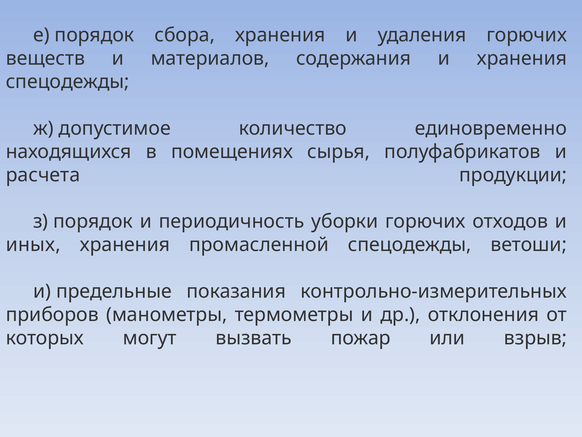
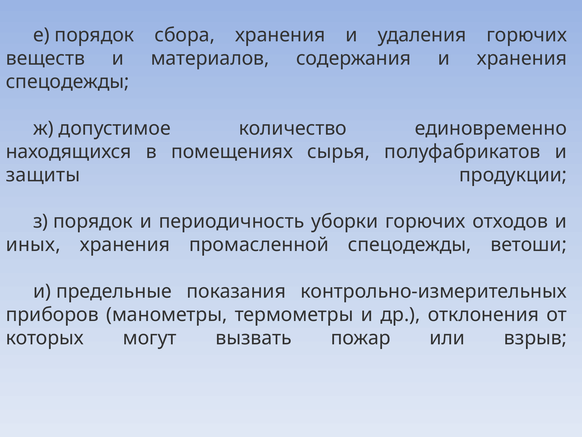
расчета: расчета -> защиты
